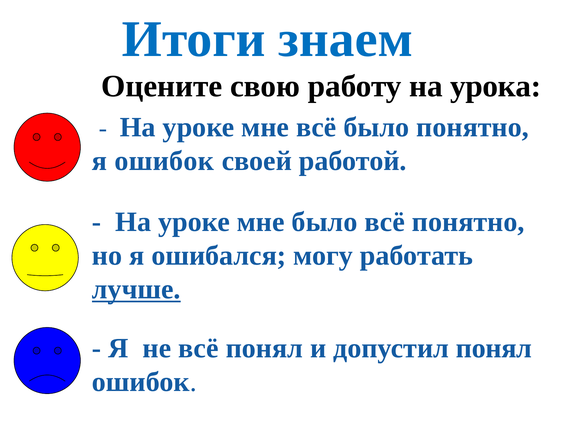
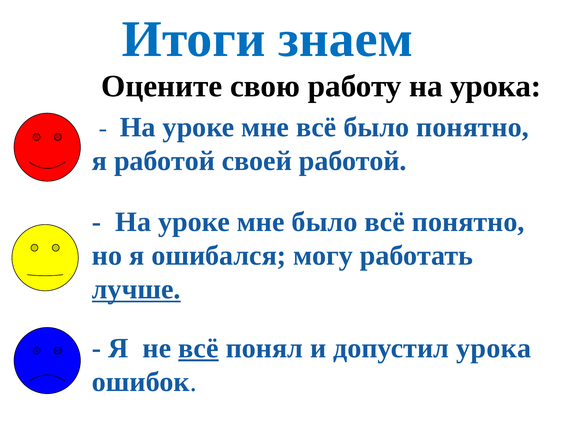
я ошибок: ошибок -> работой
всё at (198, 349) underline: none -> present
допустил понял: понял -> урока
